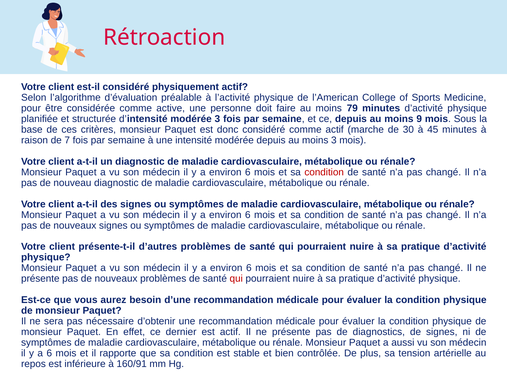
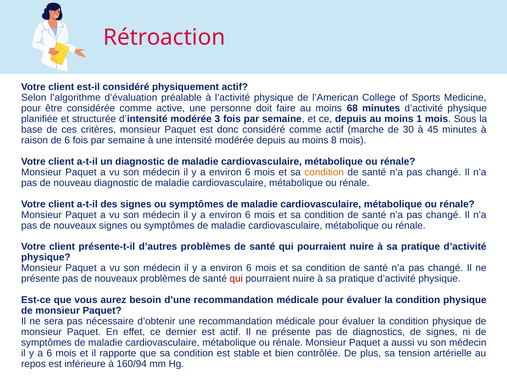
79: 79 -> 68
9: 9 -> 1
de 7: 7 -> 6
moins 3: 3 -> 8
condition at (324, 172) colour: red -> orange
160/91: 160/91 -> 160/94
